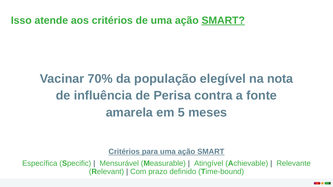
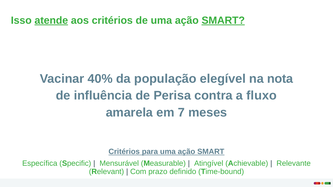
atende underline: none -> present
70%: 70% -> 40%
fonte: fonte -> fluxo
5: 5 -> 7
